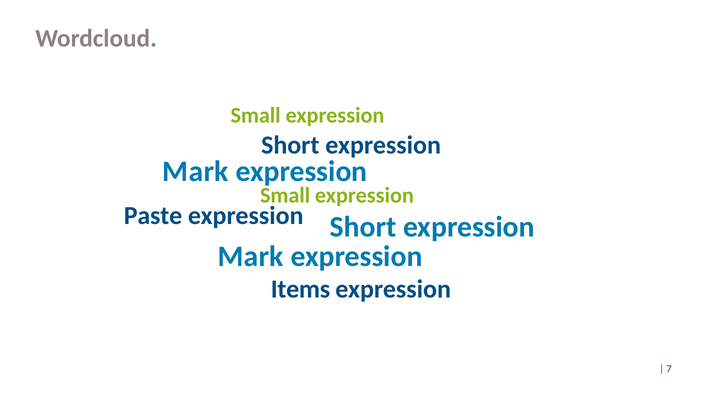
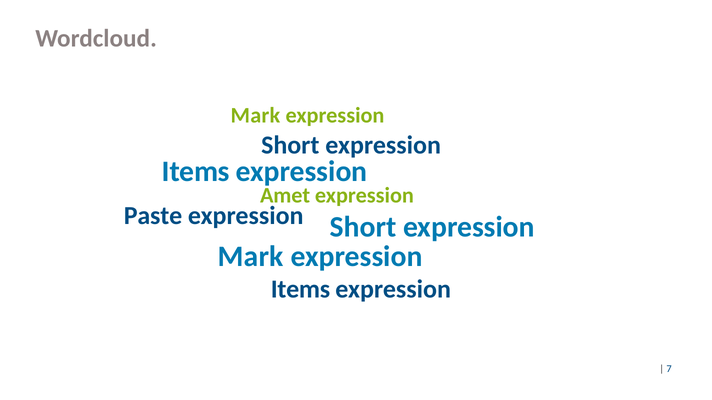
Small at (256, 116): Small -> Mark
Mark at (196, 172): Mark -> Items
Small at (285, 196): Small -> Amet
